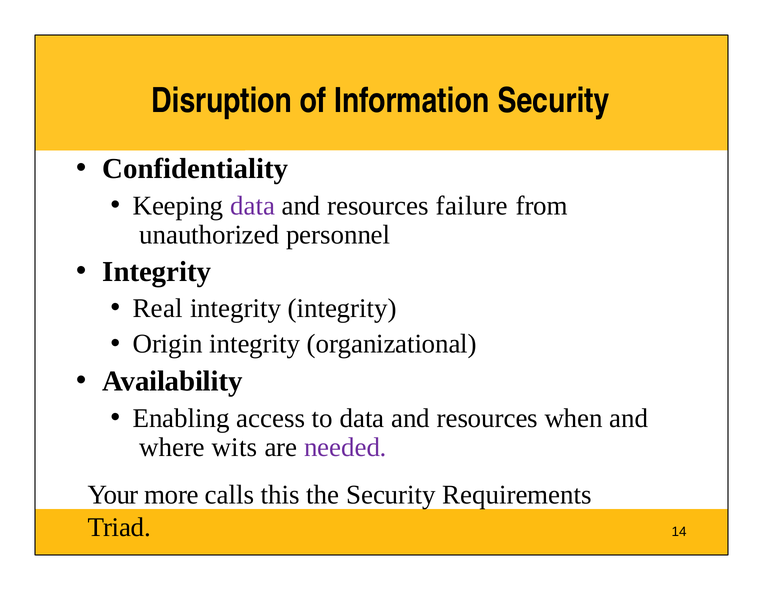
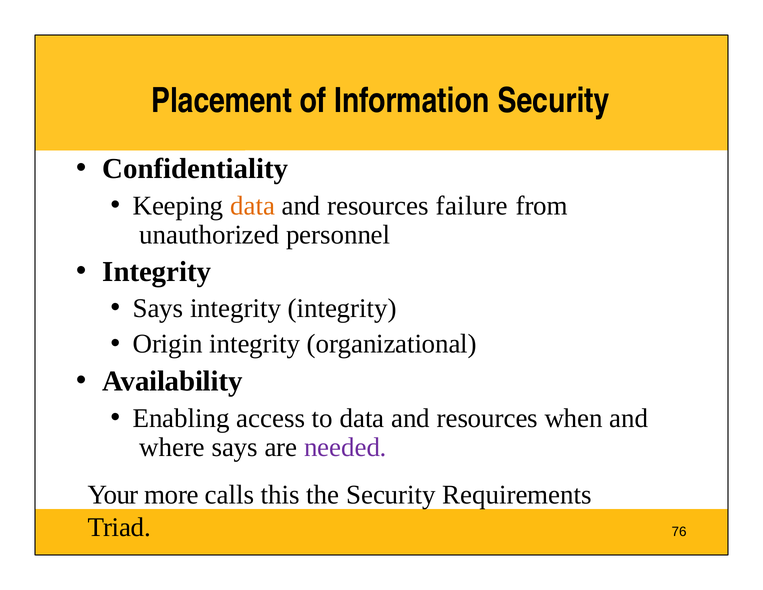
Disruption: Disruption -> Placement
data at (253, 206) colour: purple -> orange
Real at (158, 308): Real -> Says
where wits: wits -> says
14: 14 -> 76
